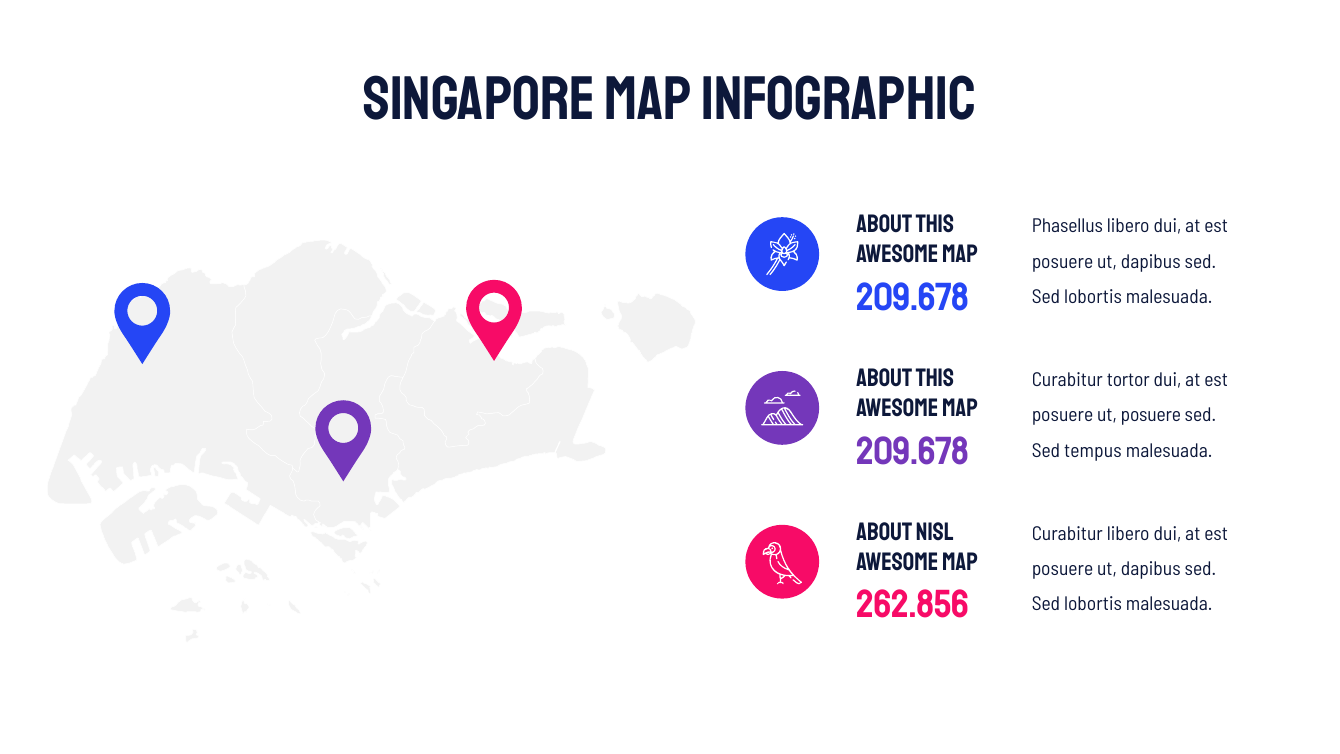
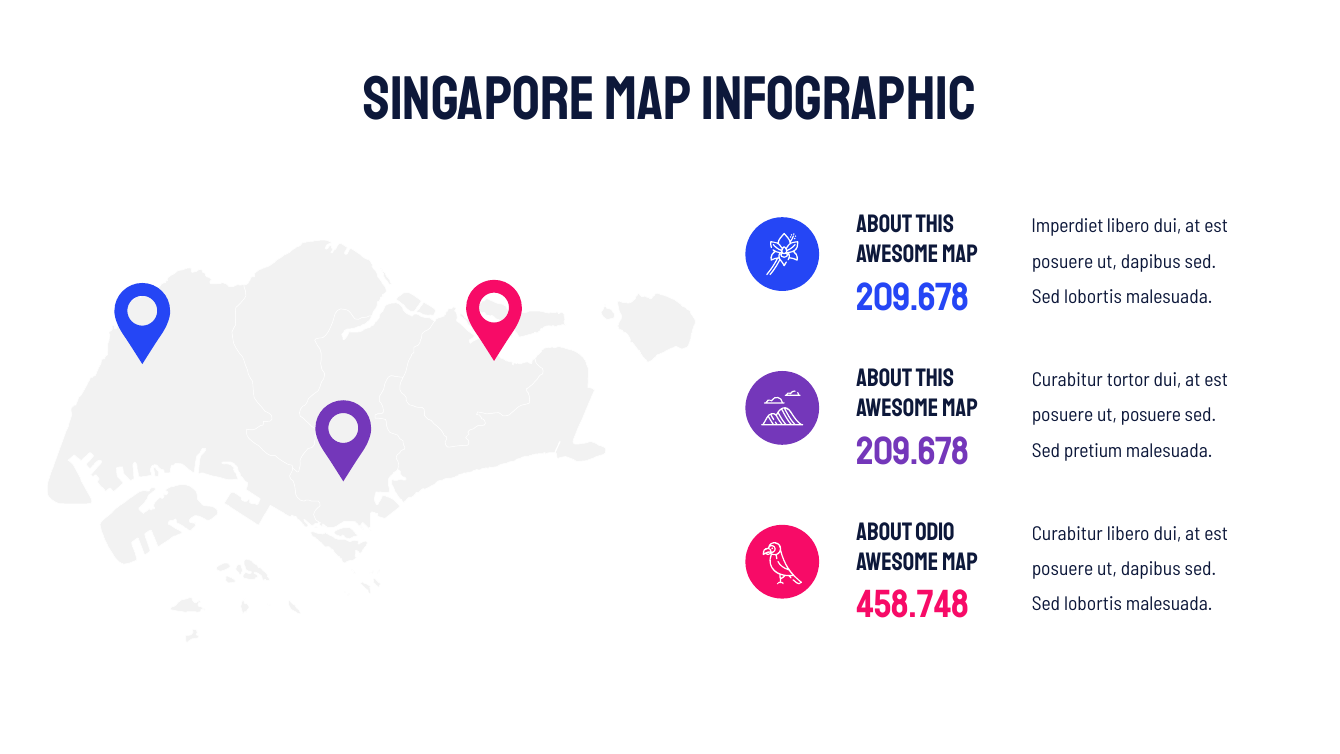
Phasellus: Phasellus -> Imperdiet
tempus: tempus -> pretium
Nisl: Nisl -> Odio
262.856: 262.856 -> 458.748
